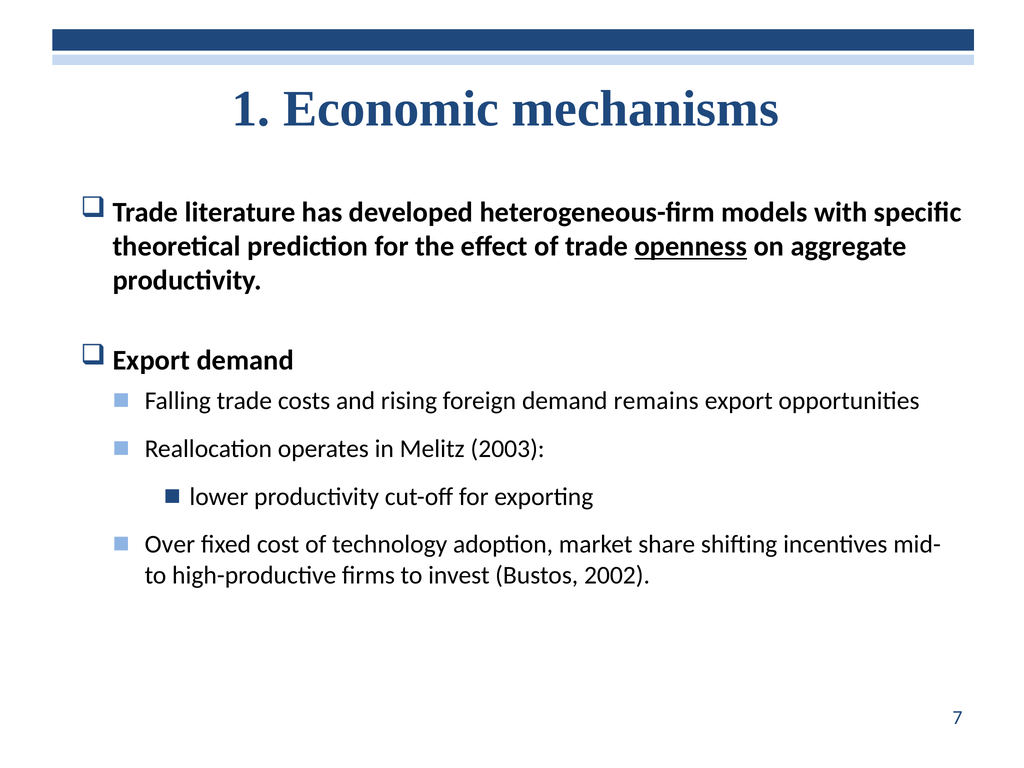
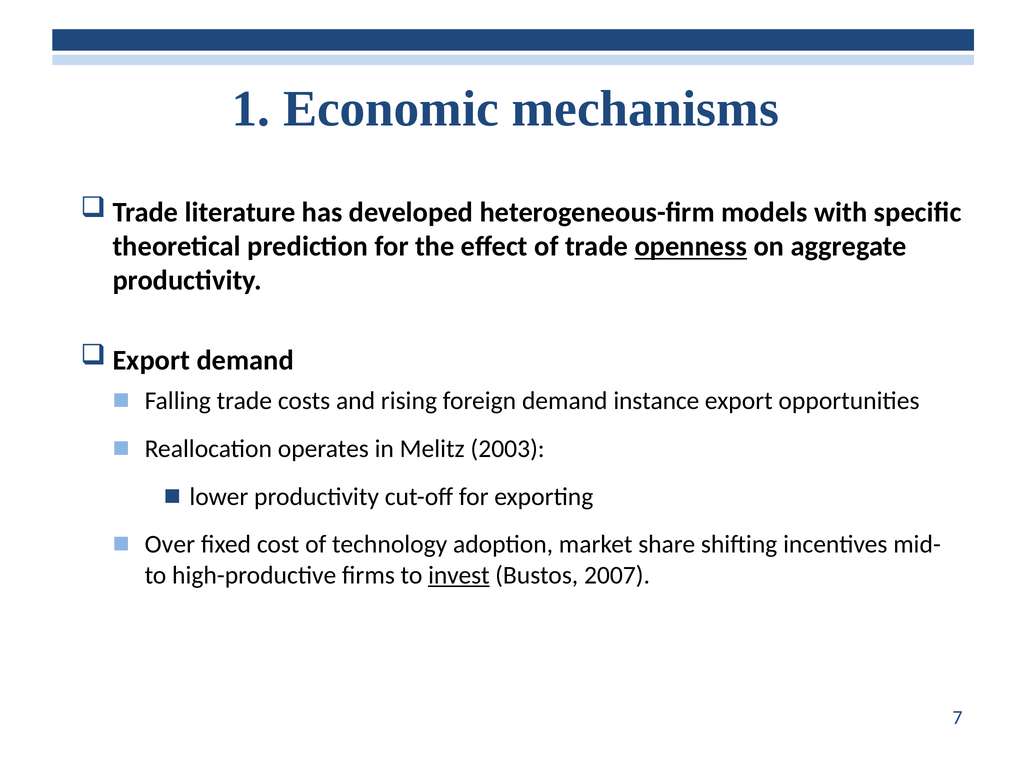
remains: remains -> instance
invest underline: none -> present
2002: 2002 -> 2007
